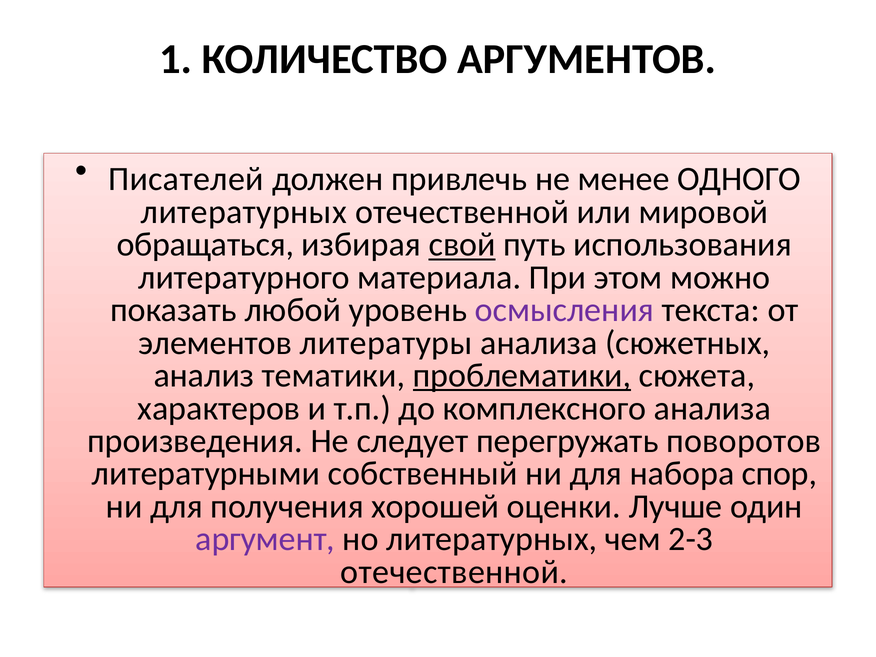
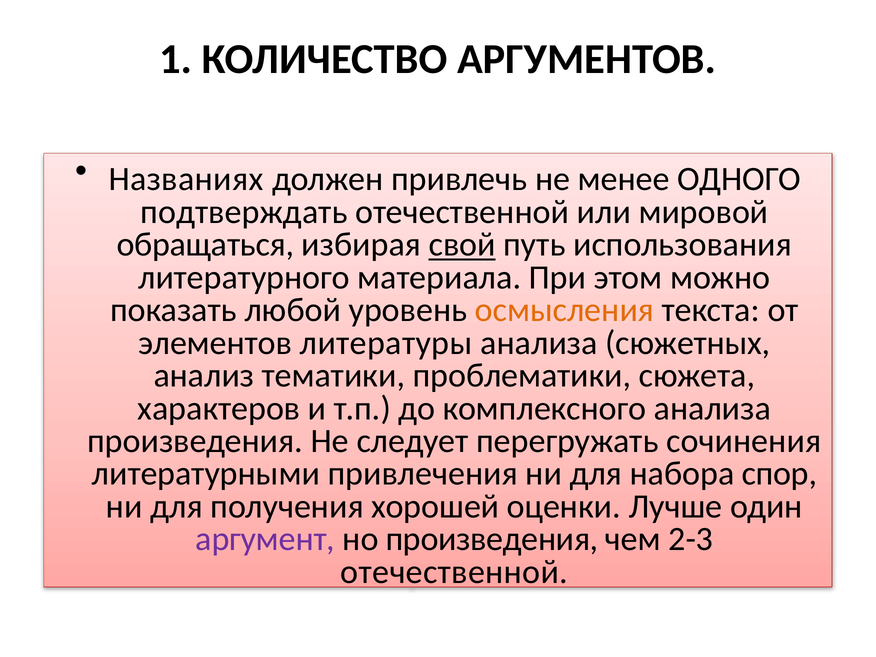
Писателей: Писателей -> Названиях
литературных at (244, 212): литературных -> подтверждать
осмысления colour: purple -> orange
проблематики underline: present -> none
поворотов: поворотов -> сочинения
собственный: собственный -> привлечения
но литературных: литературных -> произведения
